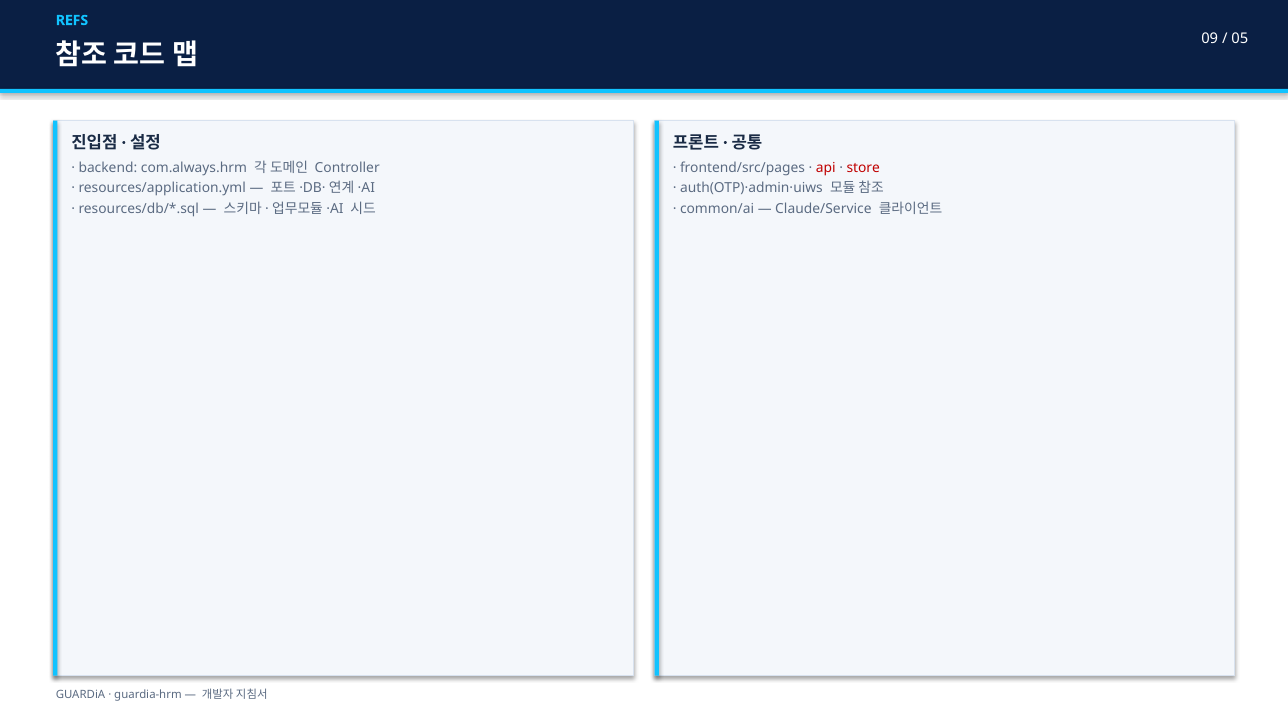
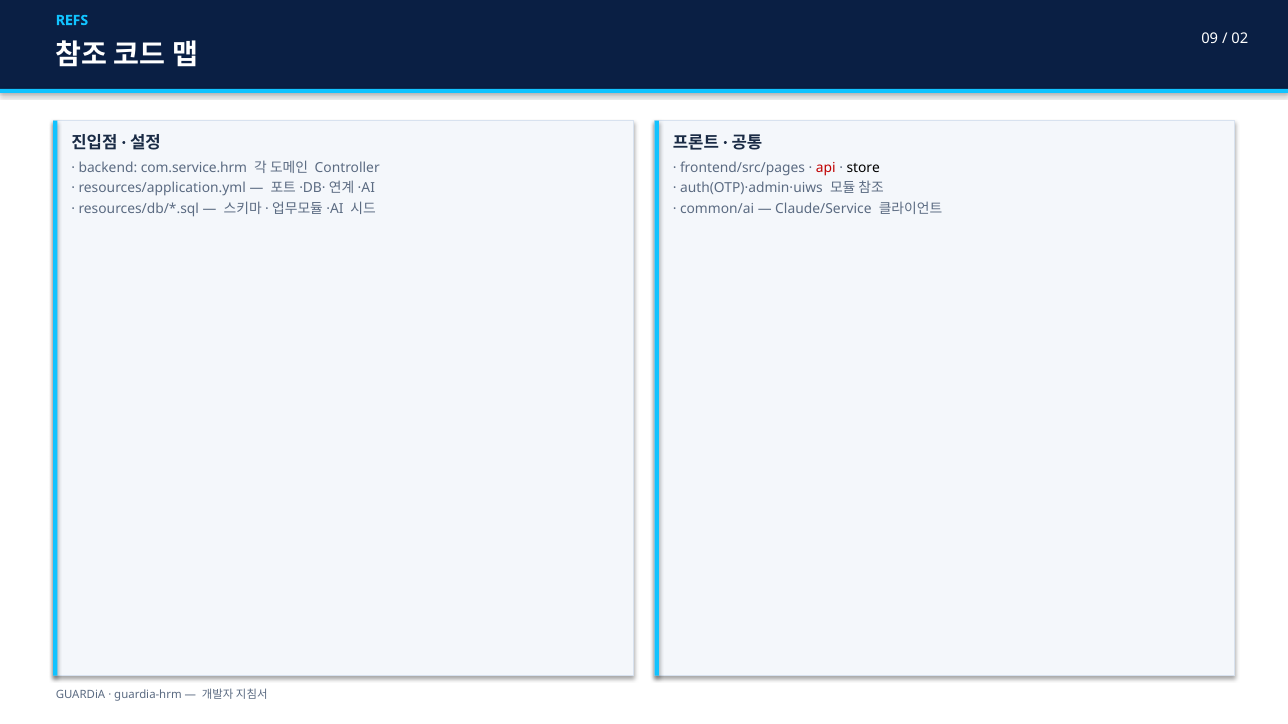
05: 05 -> 02
com.always.hrm: com.always.hrm -> com.service.hrm
store colour: red -> black
